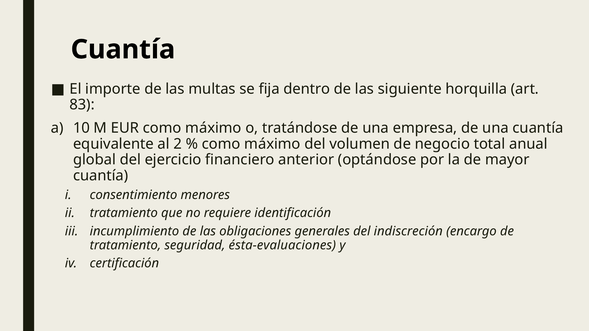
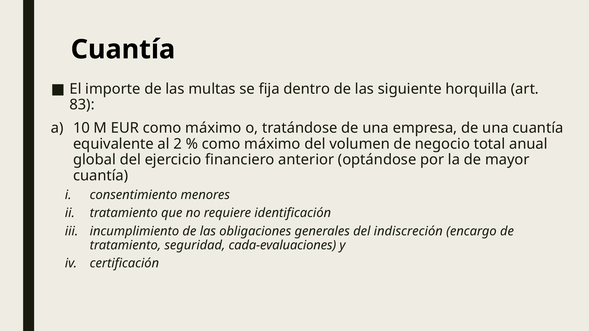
ésta-evaluaciones: ésta-evaluaciones -> cada-evaluaciones
